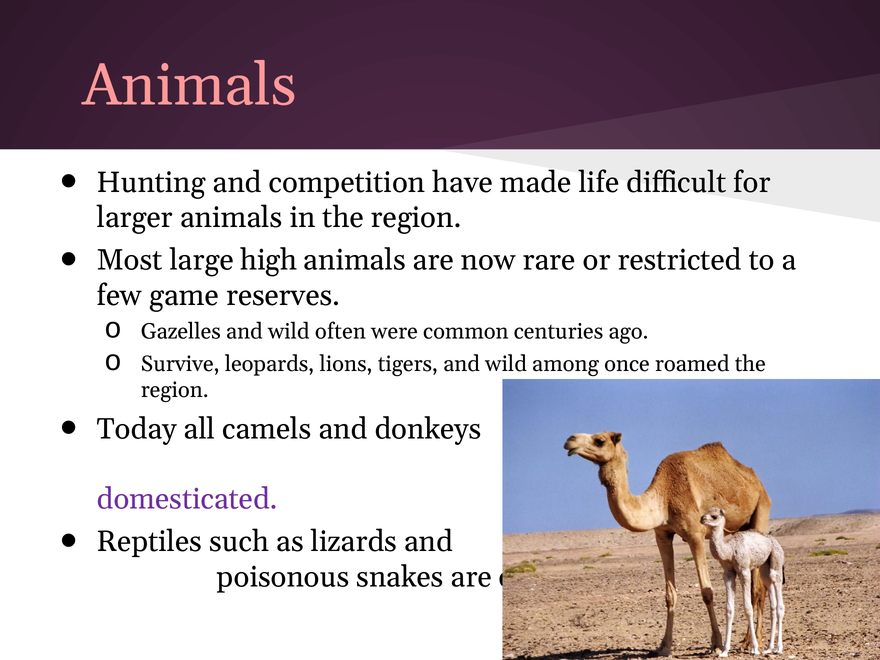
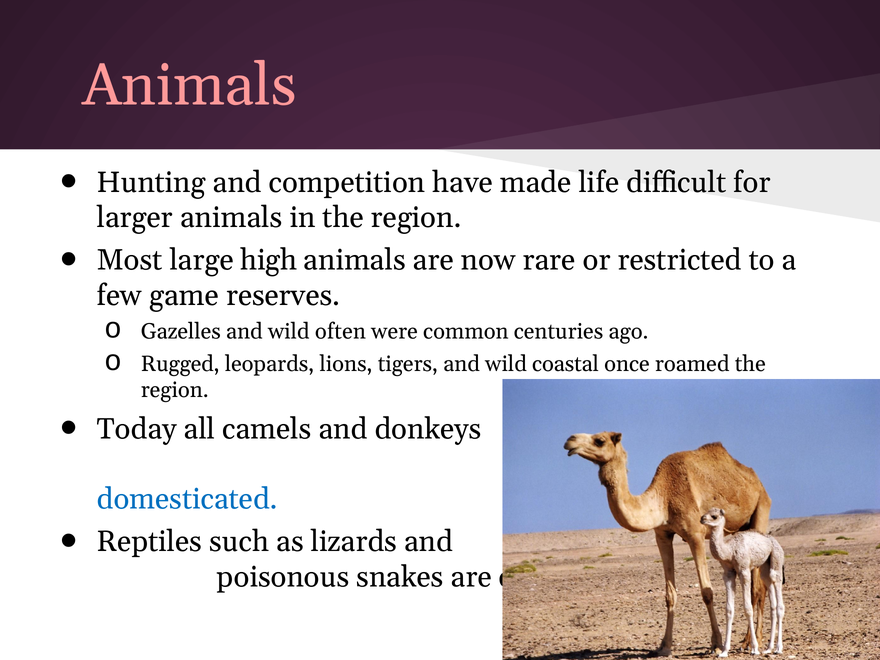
Survive: Survive -> Rugged
among: among -> coastal
domesticated colour: purple -> blue
